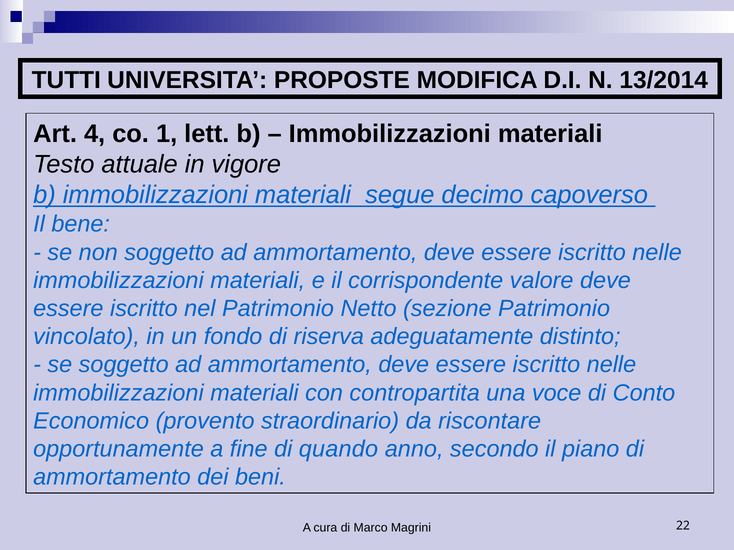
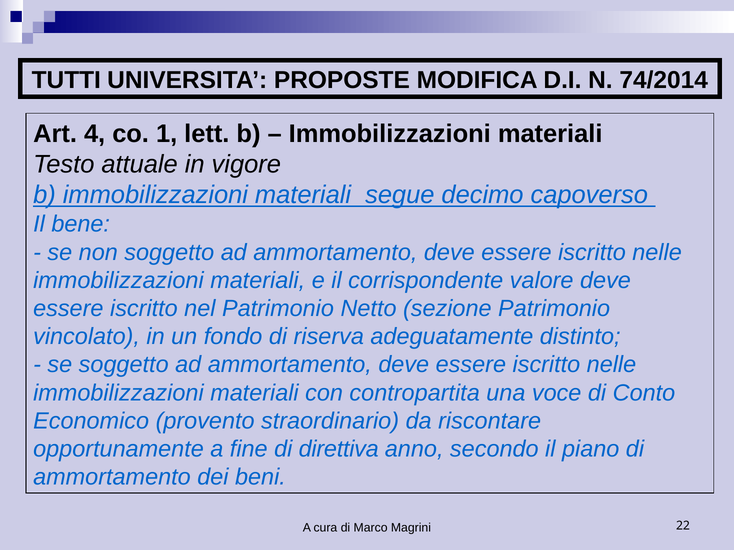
13/2014: 13/2014 -> 74/2014
quando: quando -> direttiva
